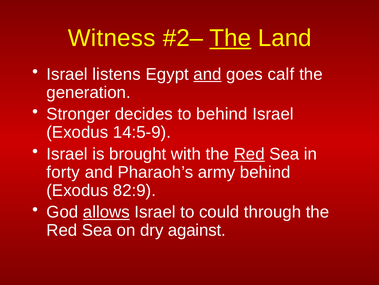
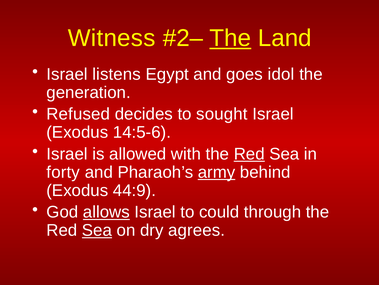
and at (207, 74) underline: present -> none
calf: calf -> idol
Stronger: Stronger -> Refused
to behind: behind -> sought
14:5-9: 14:5-9 -> 14:5-6
brought: brought -> allowed
army underline: none -> present
82:9: 82:9 -> 44:9
Sea at (97, 230) underline: none -> present
against: against -> agrees
